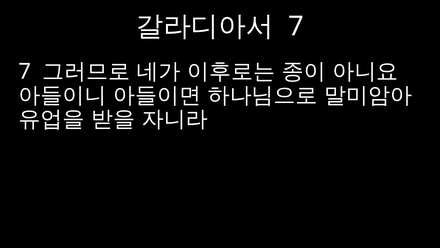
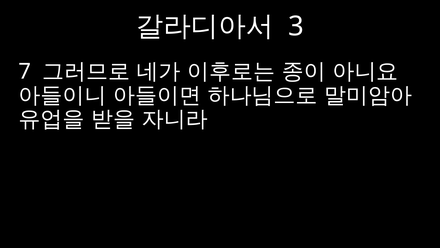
7 at (296, 26): 7 -> 3
